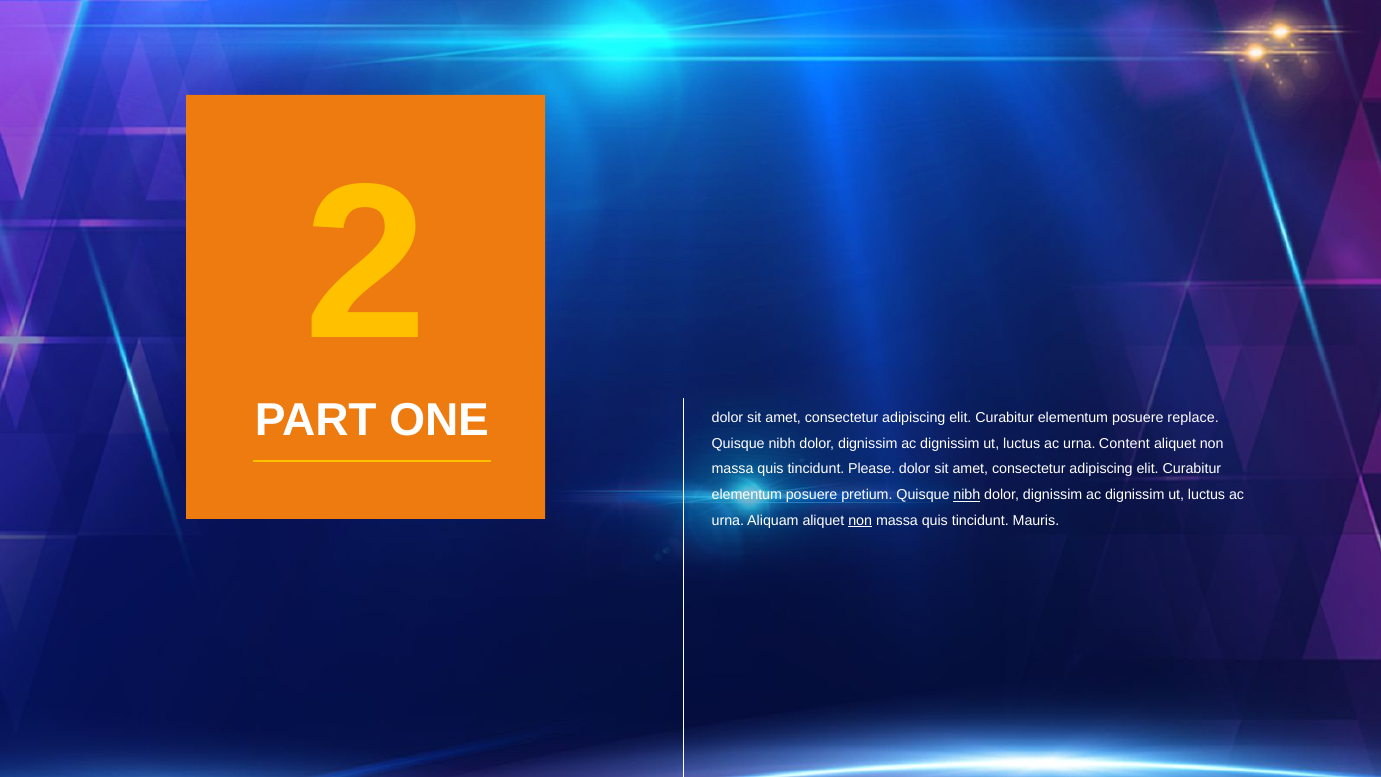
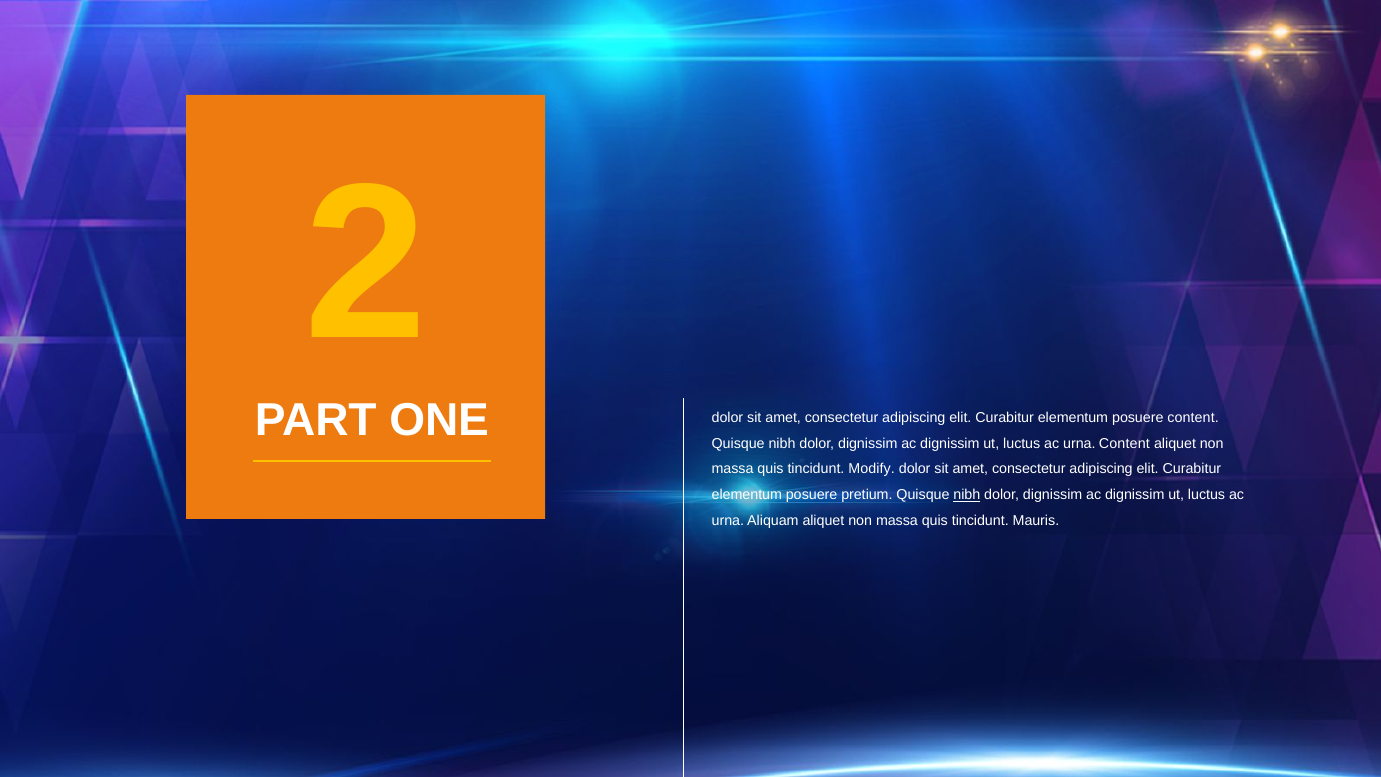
posuere replace: replace -> content
Please: Please -> Modify
non at (860, 520) underline: present -> none
